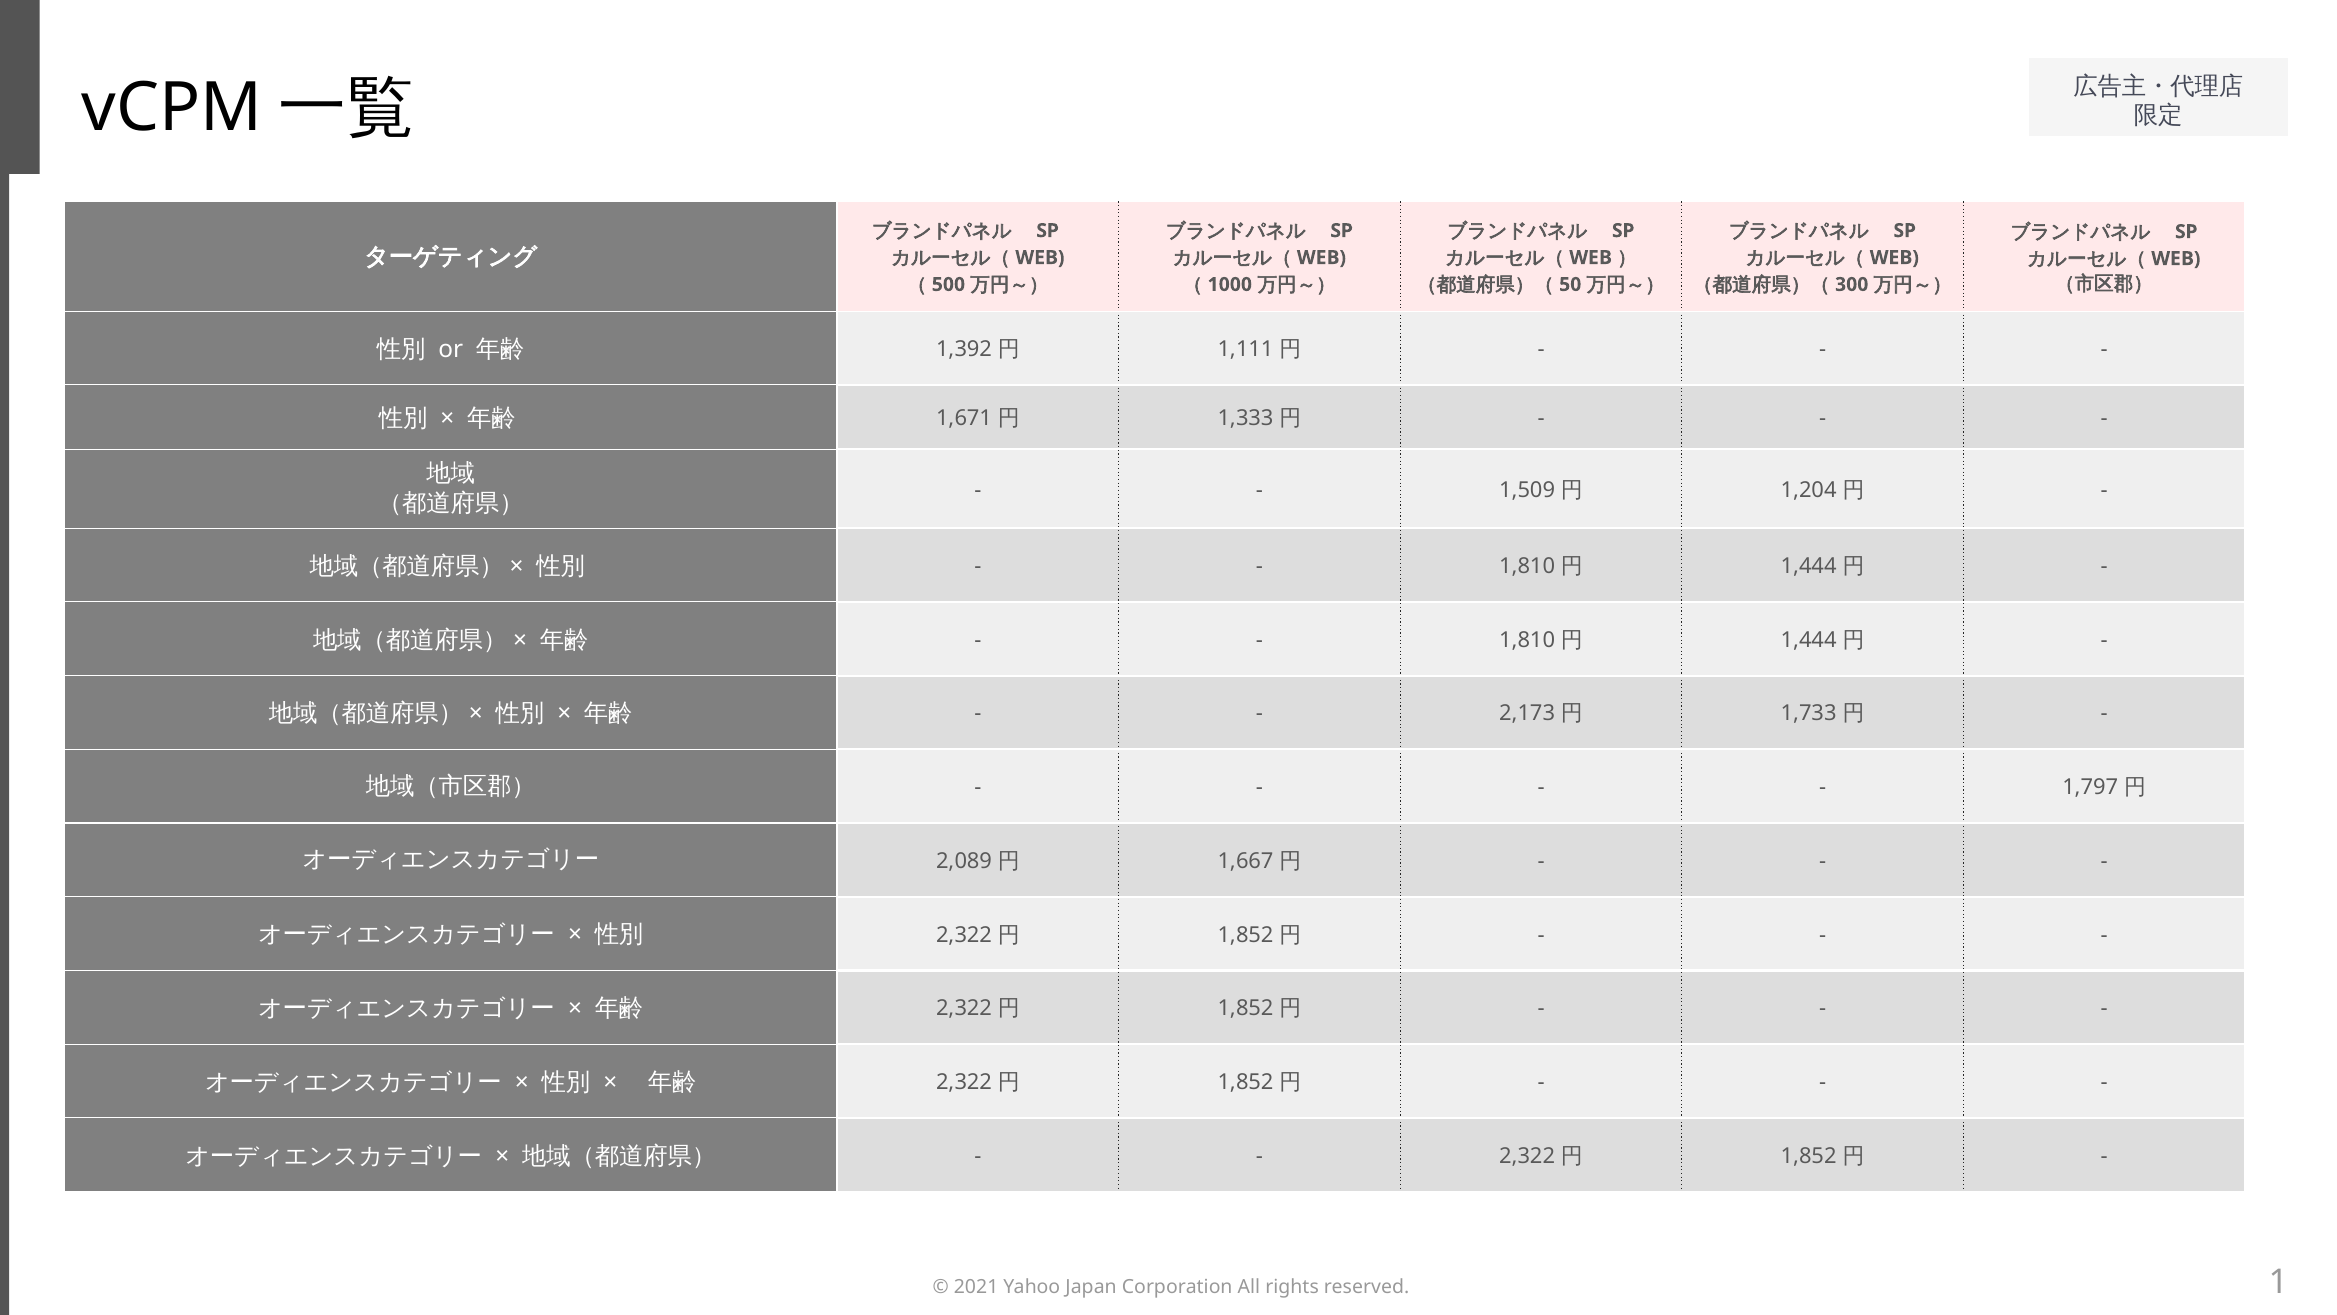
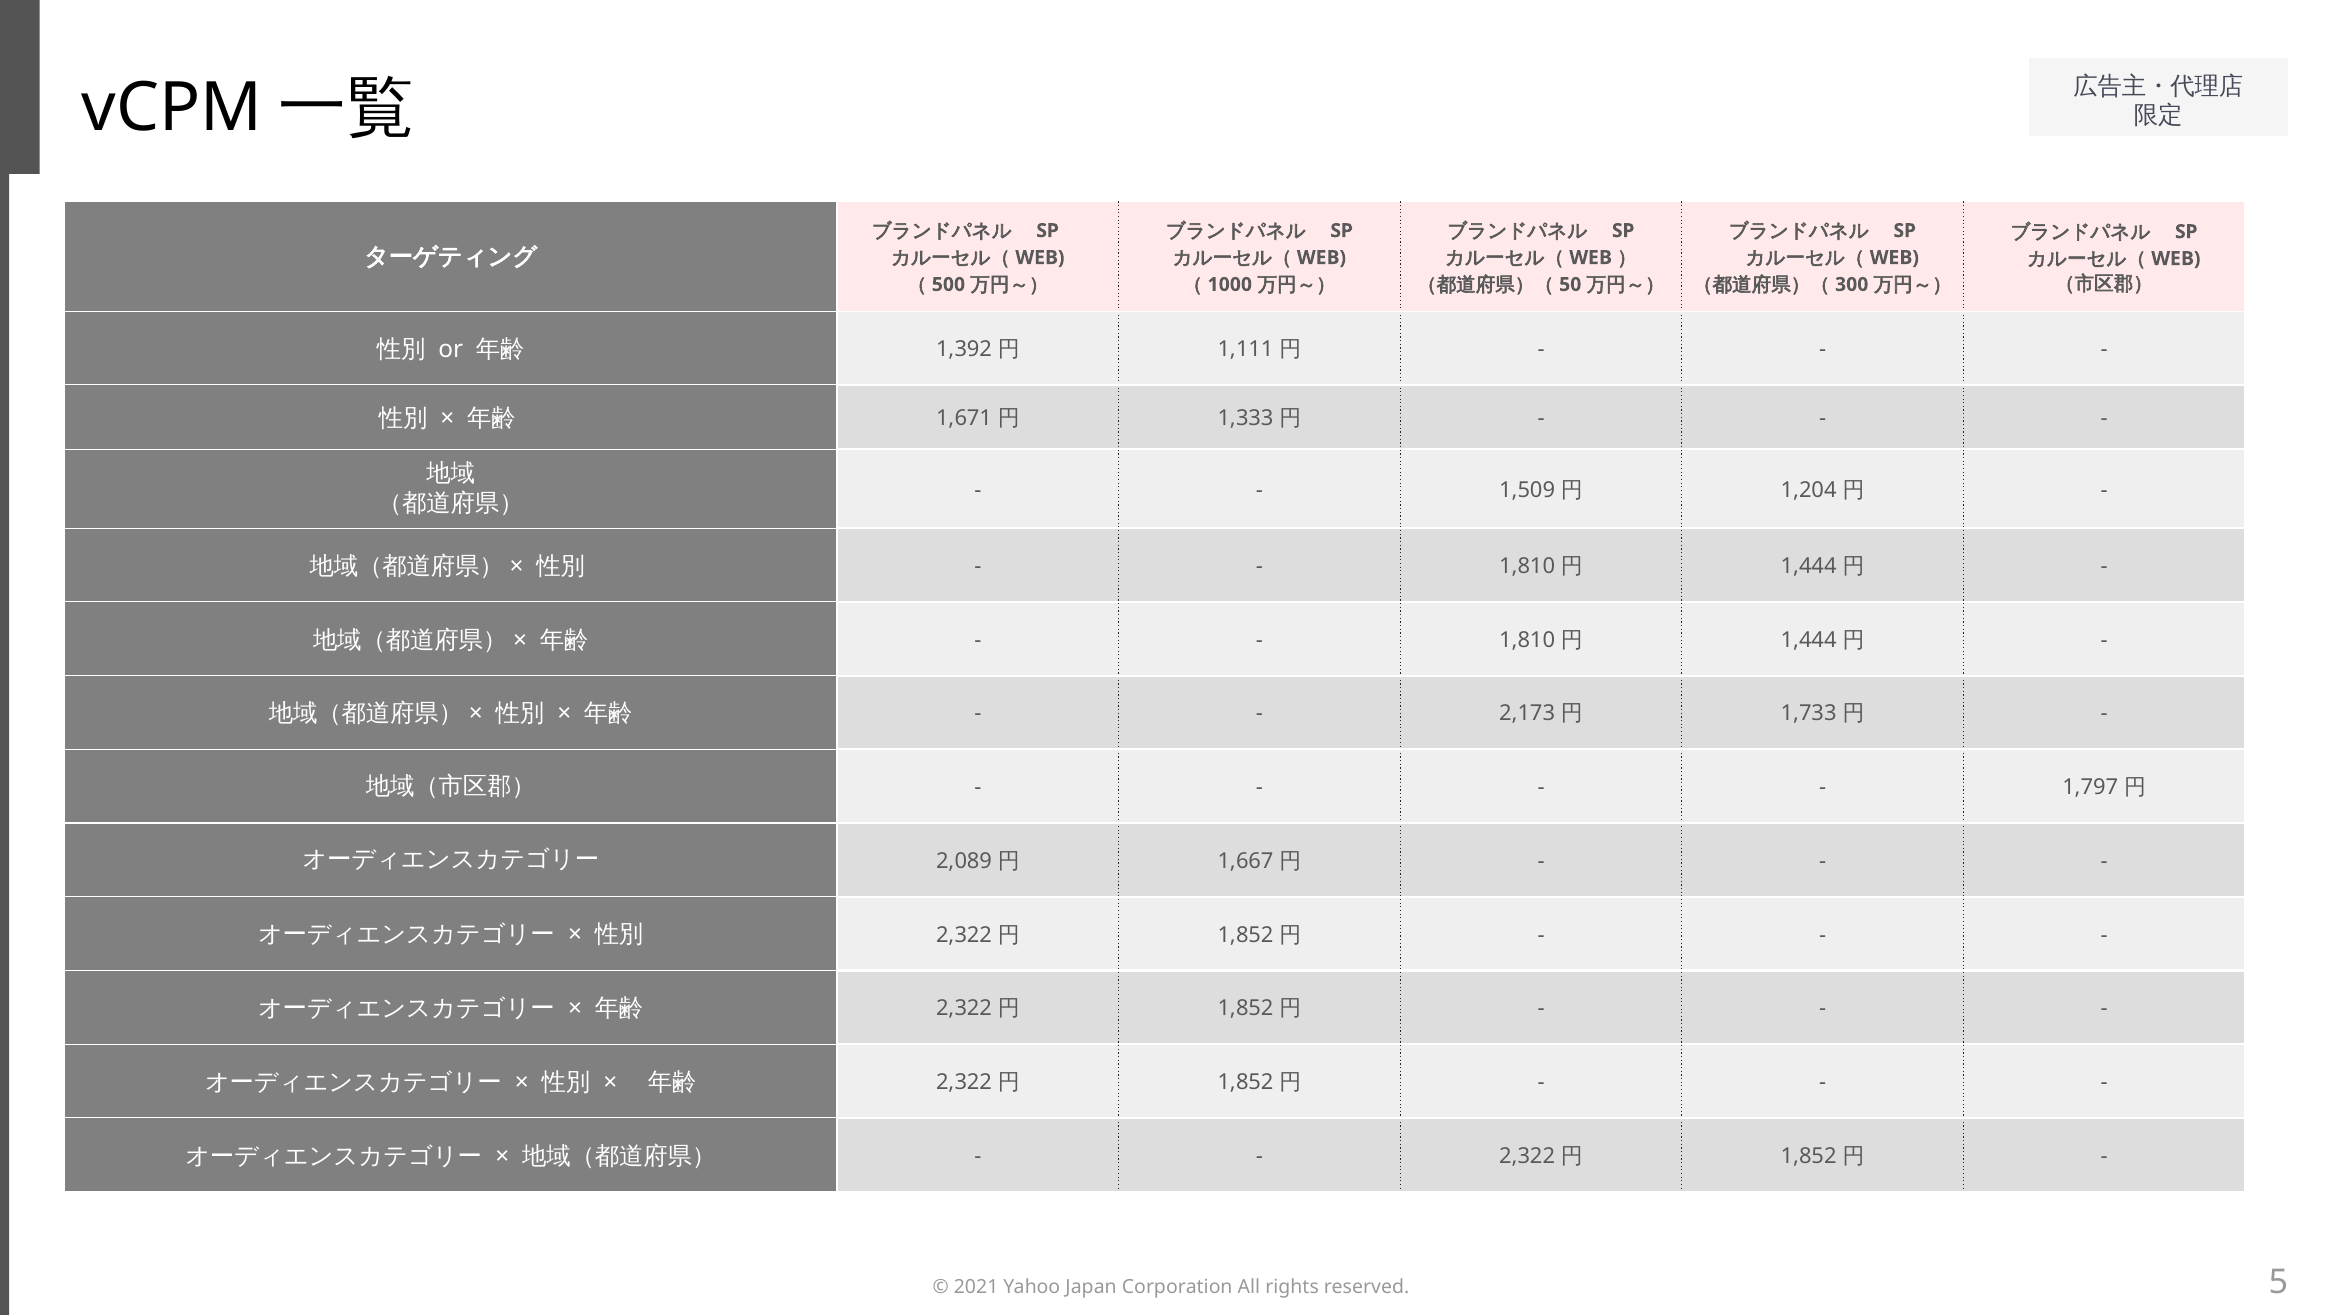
1: 1 -> 5
